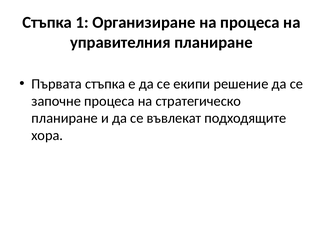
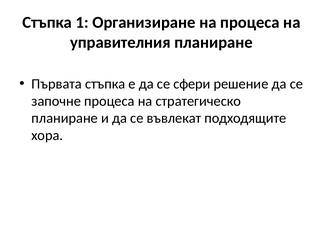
екипи: екипи -> сфери
